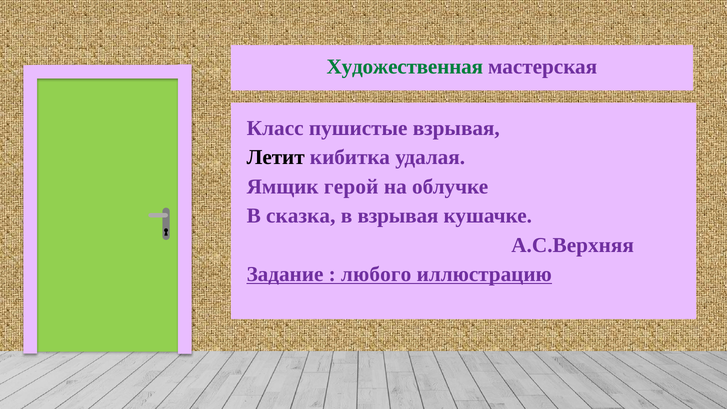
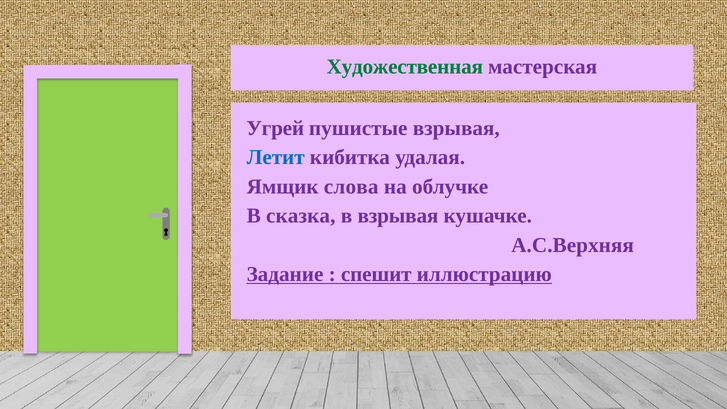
Класс: Класс -> Угрей
Летит colour: black -> blue
герой: герой -> слова
любого: любого -> спешит
